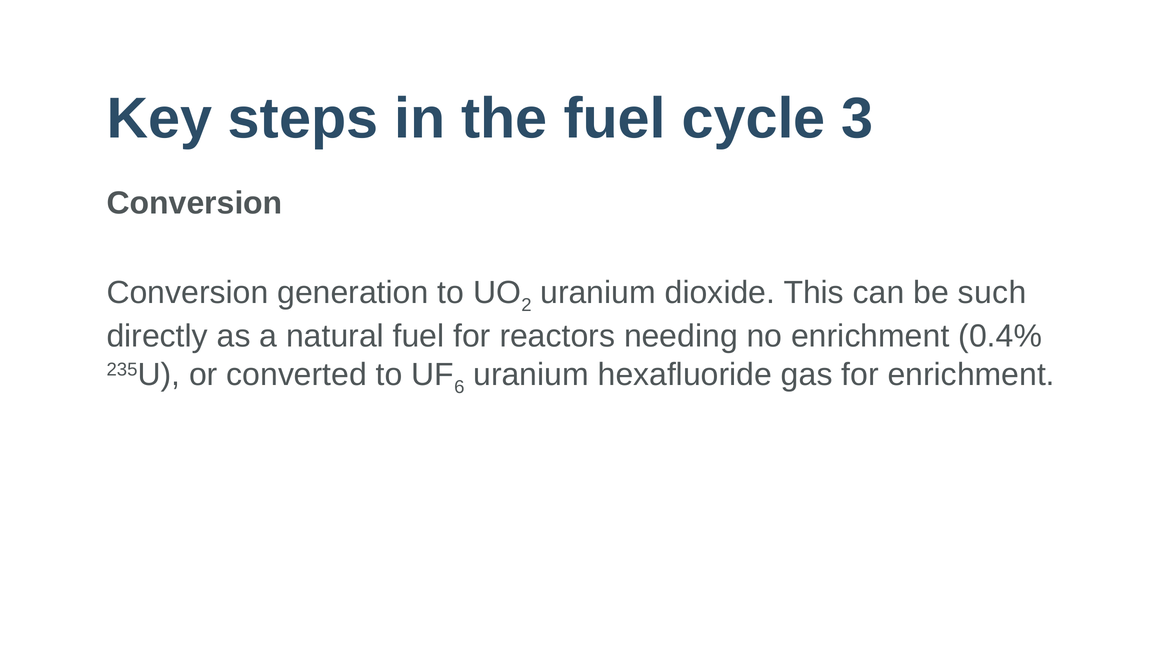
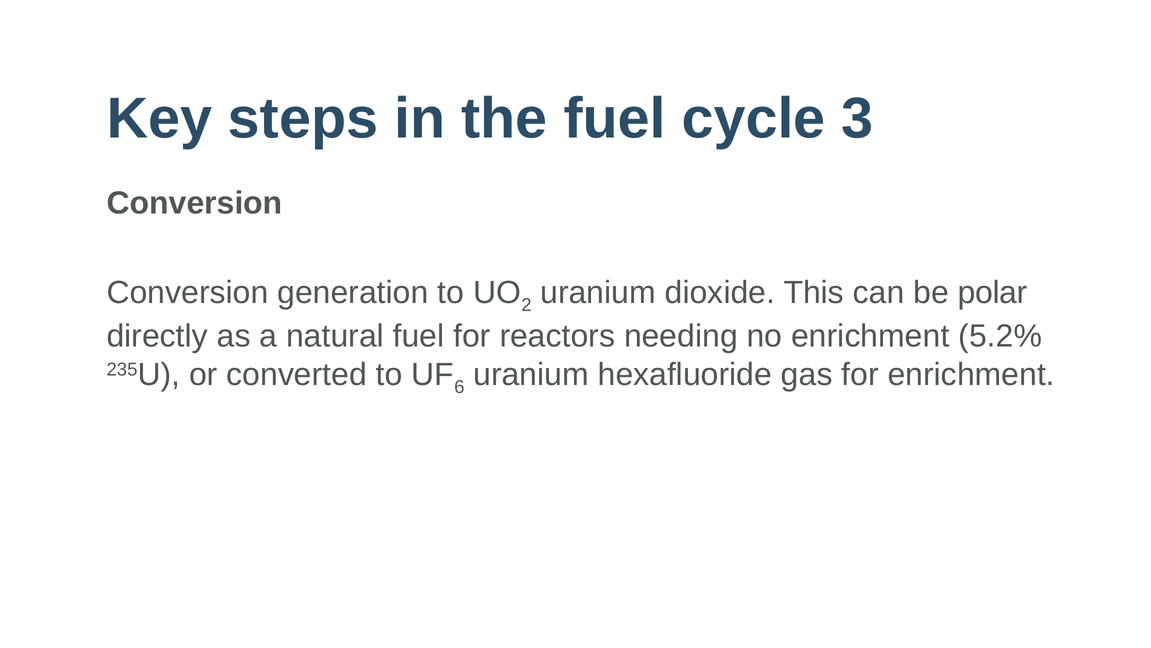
such: such -> polar
0.4%: 0.4% -> 5.2%
